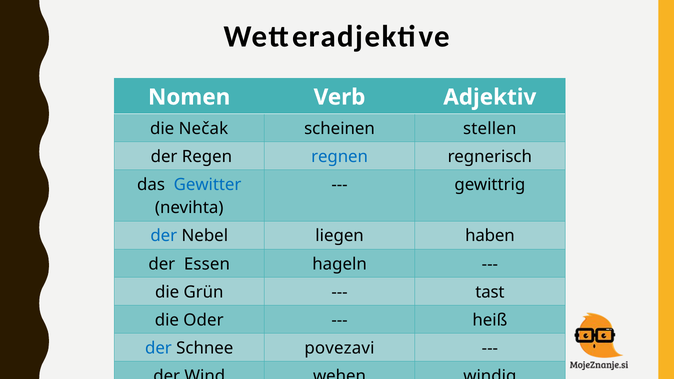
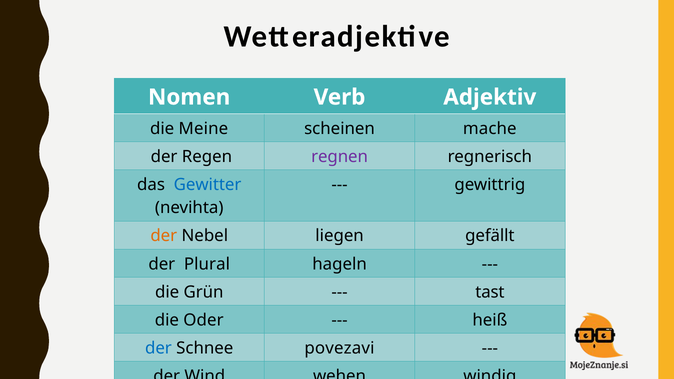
Nečak: Nečak -> Meine
stellen: stellen -> mache
regnen colour: blue -> purple
der at (164, 236) colour: blue -> orange
haben: haben -> gefällt
Essen: Essen -> Plural
